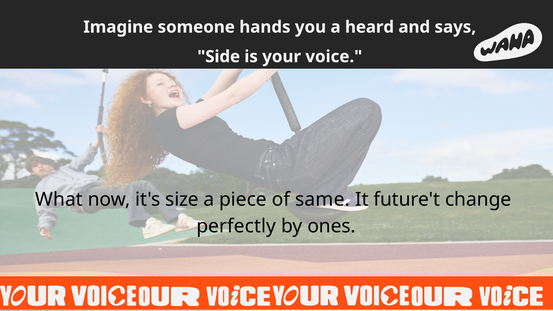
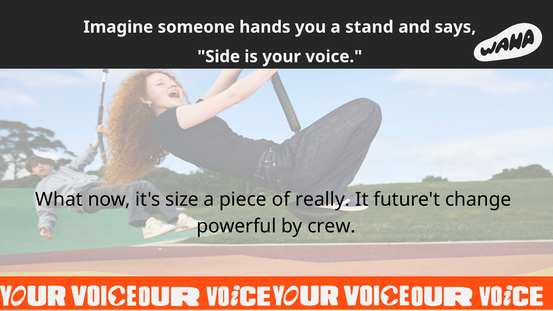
heard: heard -> stand
same: same -> really
perfectly: perfectly -> powerful
ones: ones -> crew
